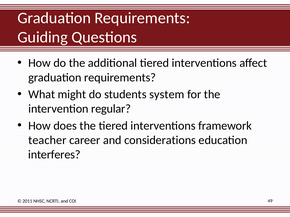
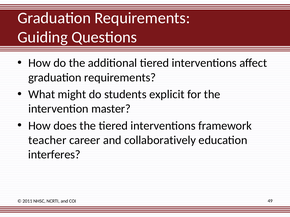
system: system -> explicit
regular: regular -> master
considerations: considerations -> collaboratively
